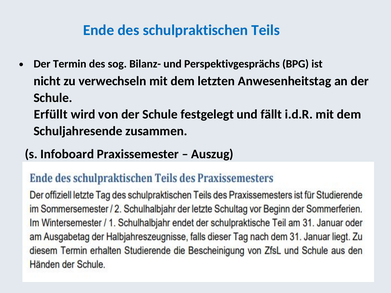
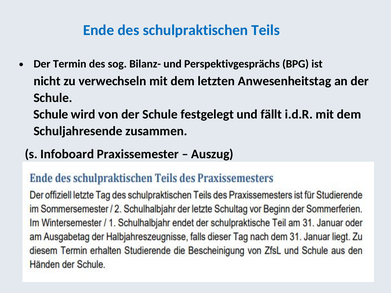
Erfüllt at (51, 115): Erfüllt -> Schule
